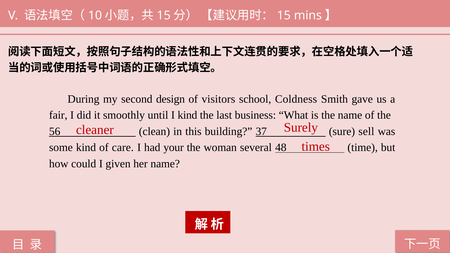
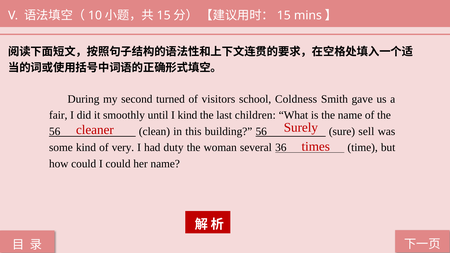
design: design -> turned
business: business -> children
building 37: 37 -> 56
care: care -> very
your: your -> duty
48: 48 -> 36
I given: given -> could
